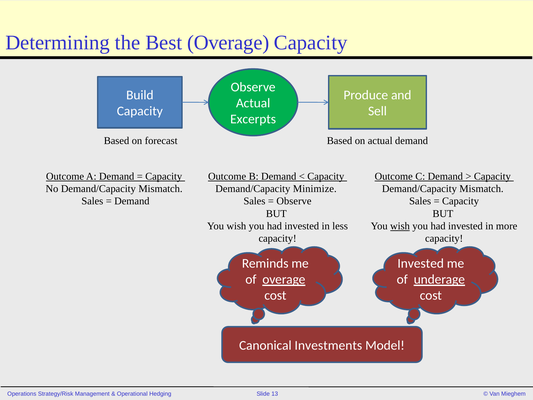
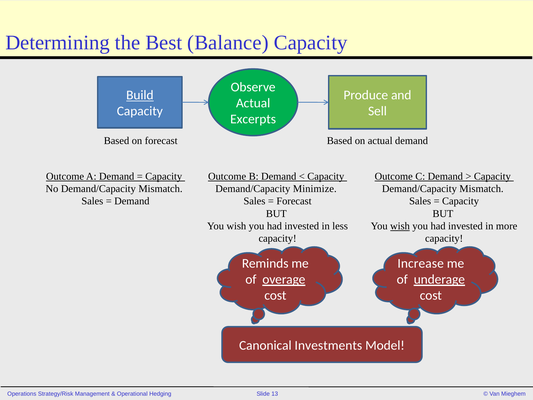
Best Overage: Overage -> Balance
Build underline: none -> present
Observe at (294, 201): Observe -> Forecast
Invested at (421, 263): Invested -> Increase
